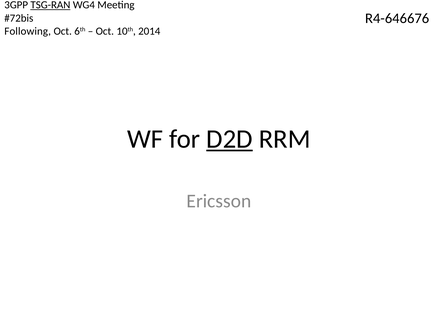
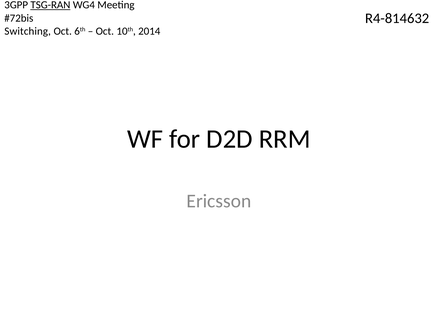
R4-646676: R4-646676 -> R4-814632
Following: Following -> Switching
D2D underline: present -> none
